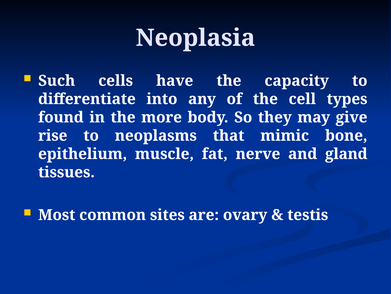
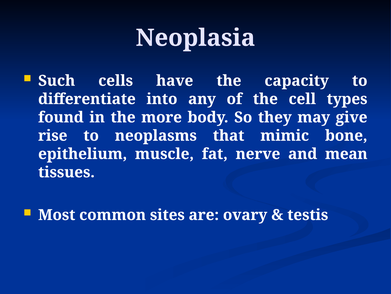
gland: gland -> mean
